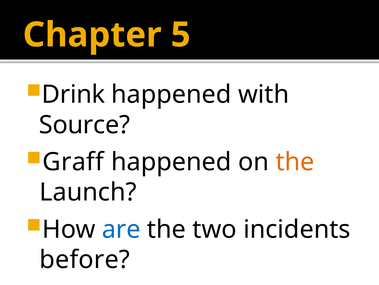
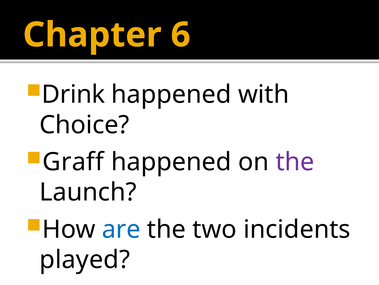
5: 5 -> 6
Source: Source -> Choice
the at (295, 162) colour: orange -> purple
before: before -> played
